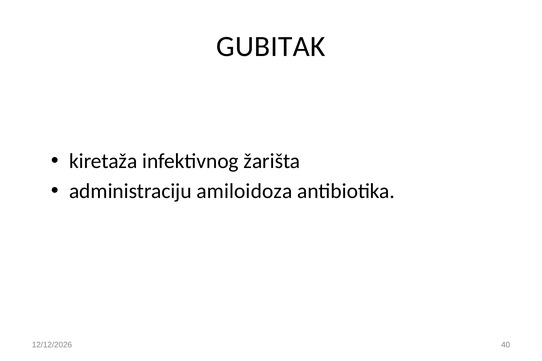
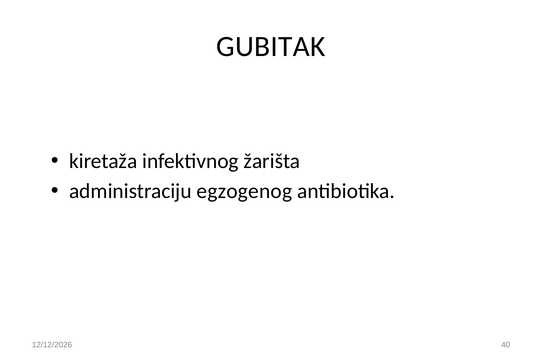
amiloidoza: amiloidoza -> egzogenog
